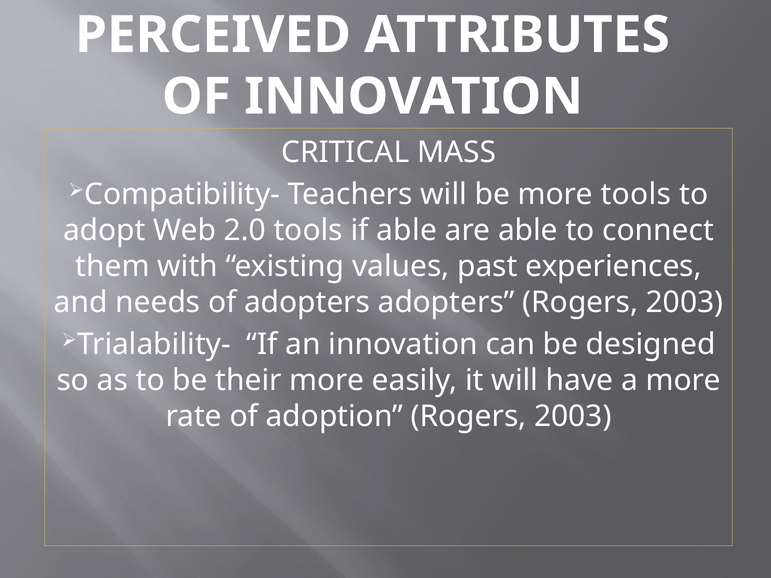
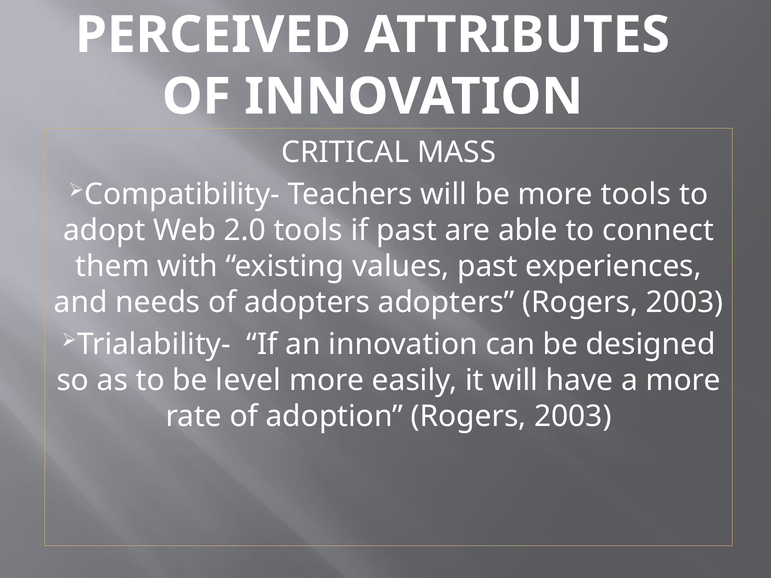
if able: able -> past
their: their -> level
